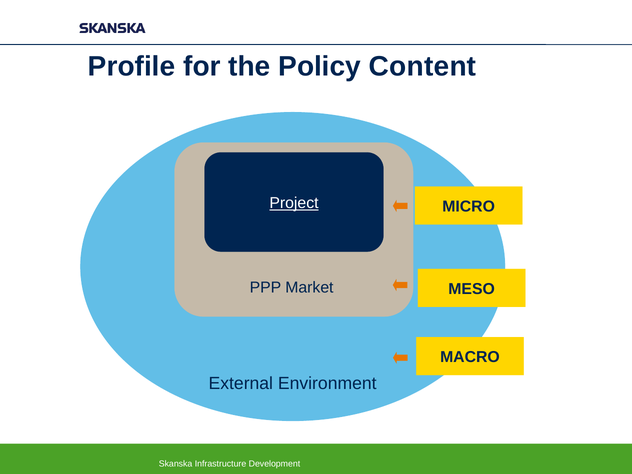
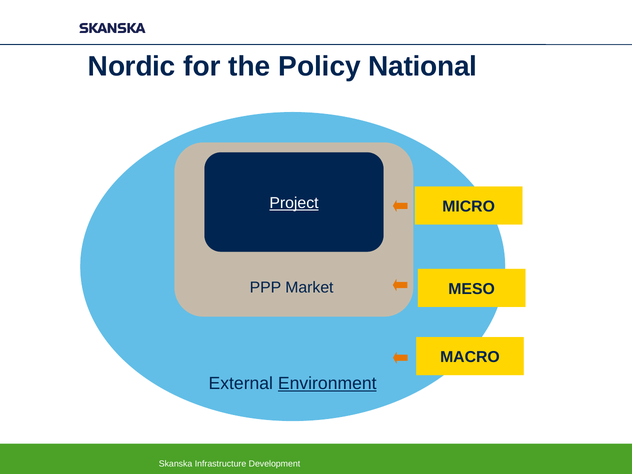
Profile: Profile -> Nordic
Content: Content -> National
Environment underline: none -> present
